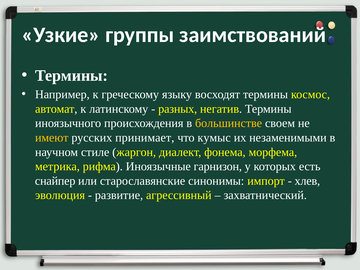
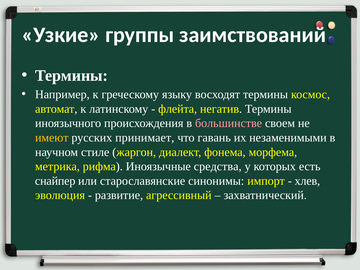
разных: разных -> флейта
большинстве colour: yellow -> pink
кумыс: кумыс -> гавань
гарнизон: гарнизон -> средства
